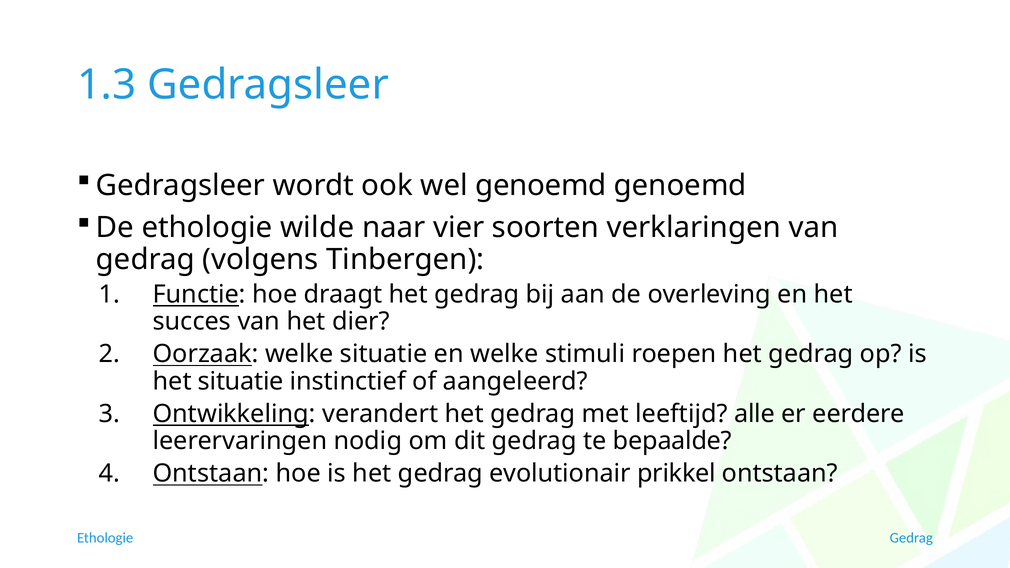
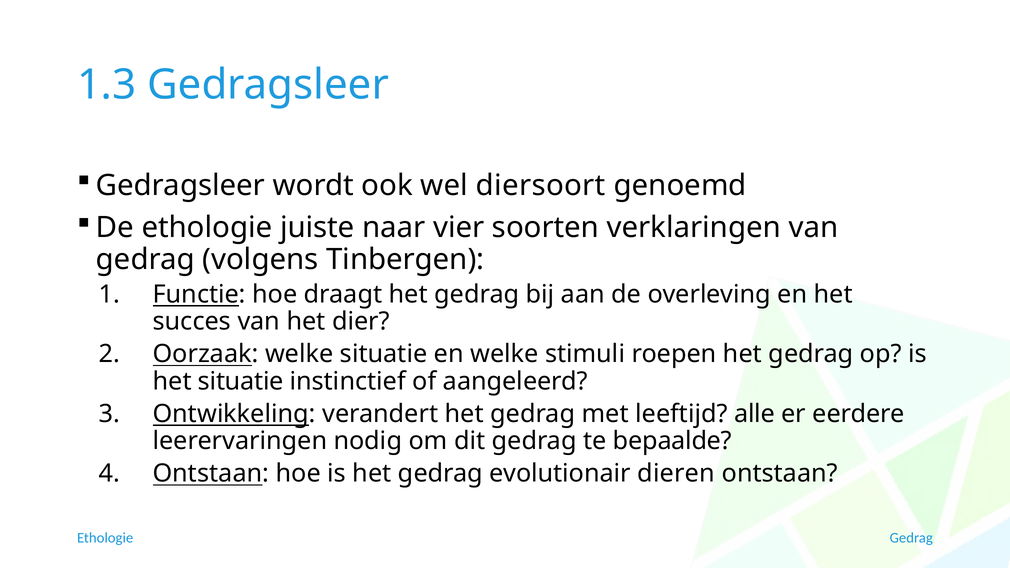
wel genoemd: genoemd -> diersoort
wilde: wilde -> juiste
prikkel: prikkel -> dieren
